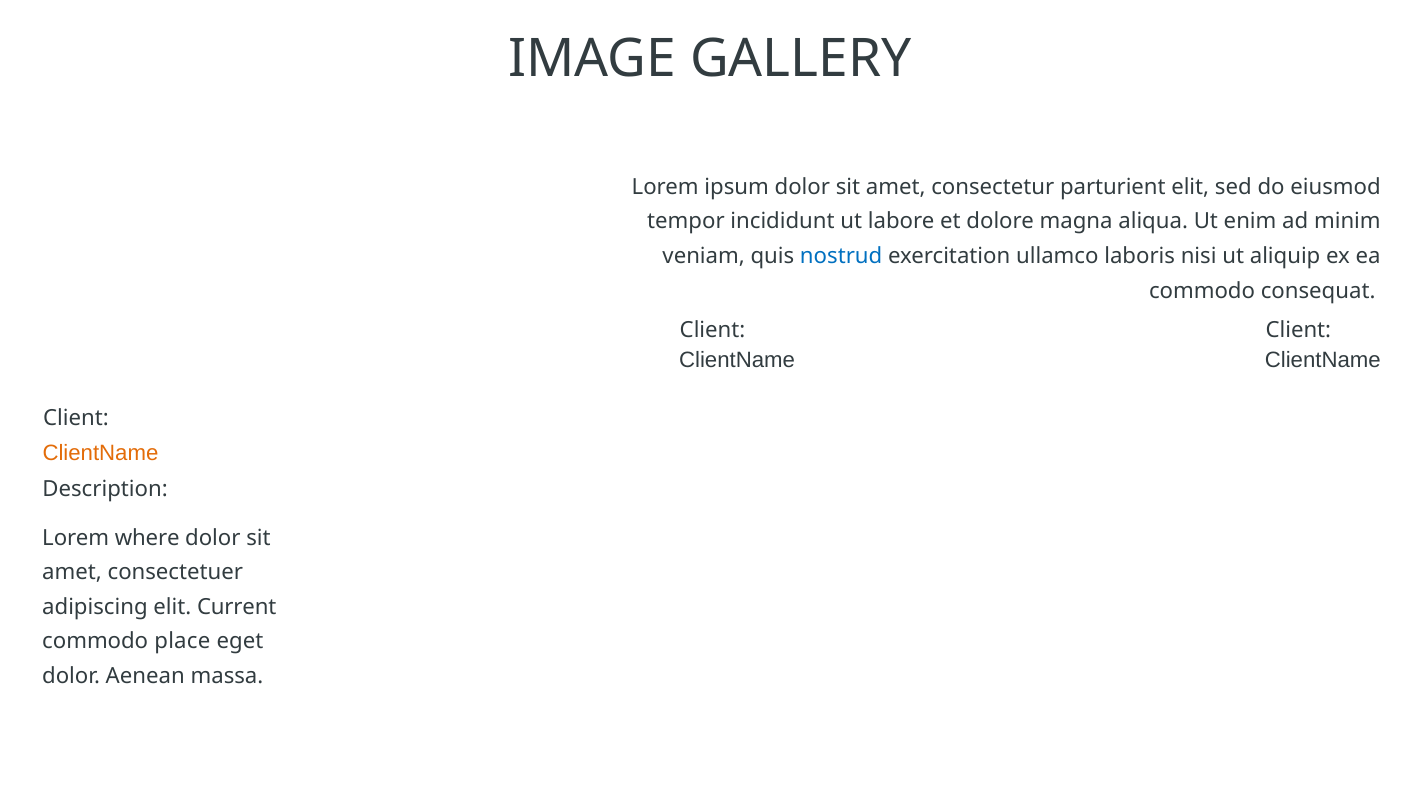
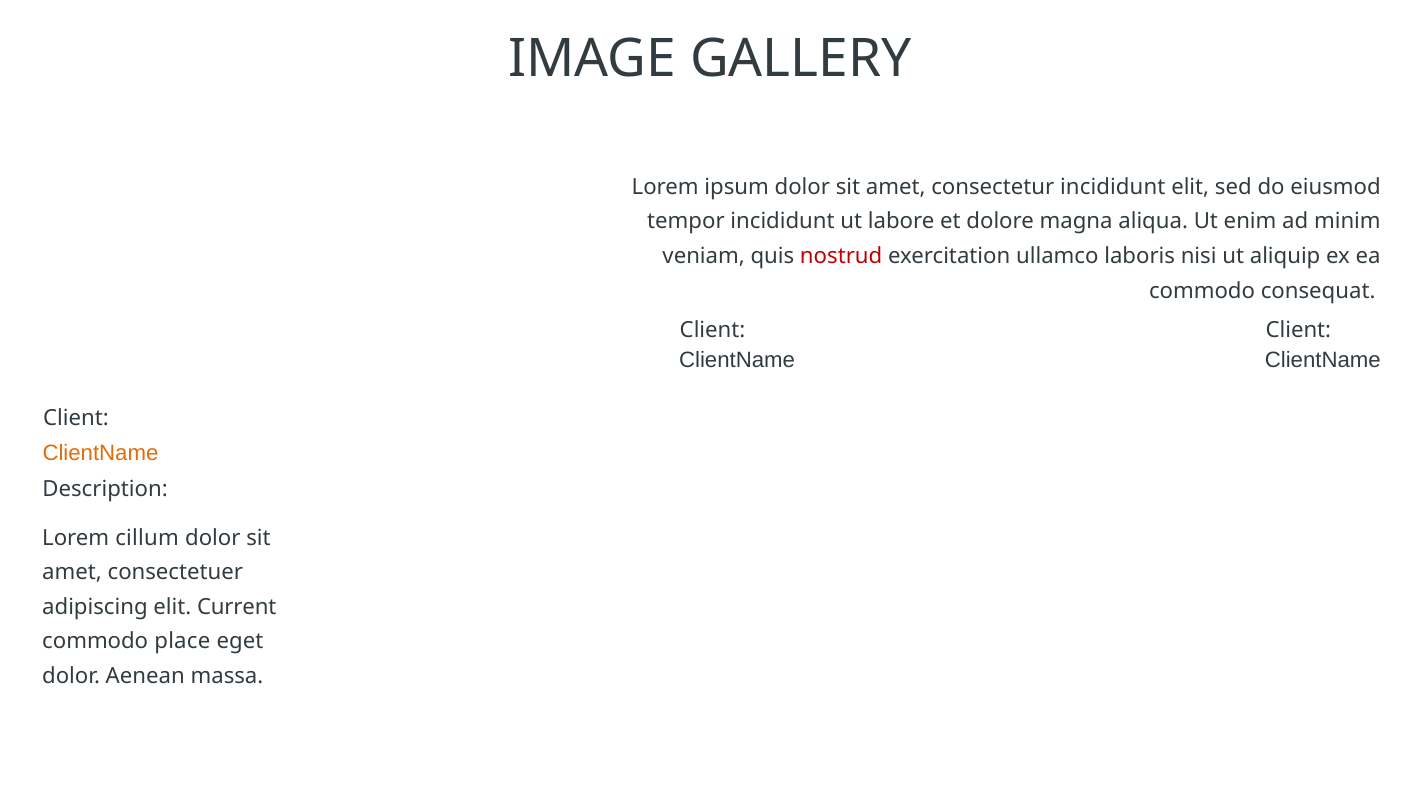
consectetur parturient: parturient -> incididunt
nostrud colour: blue -> red
where: where -> cillum
